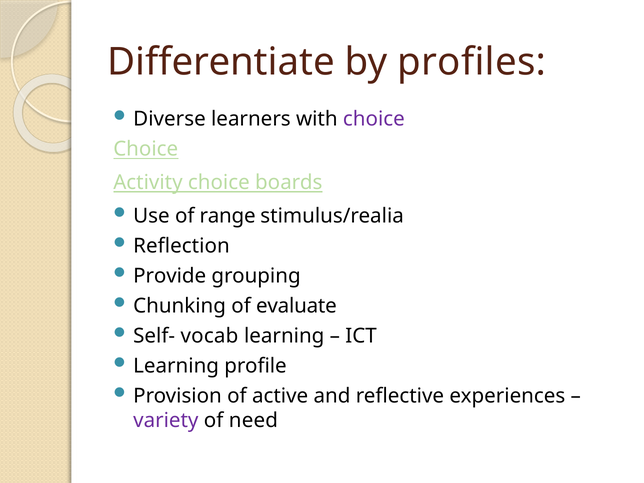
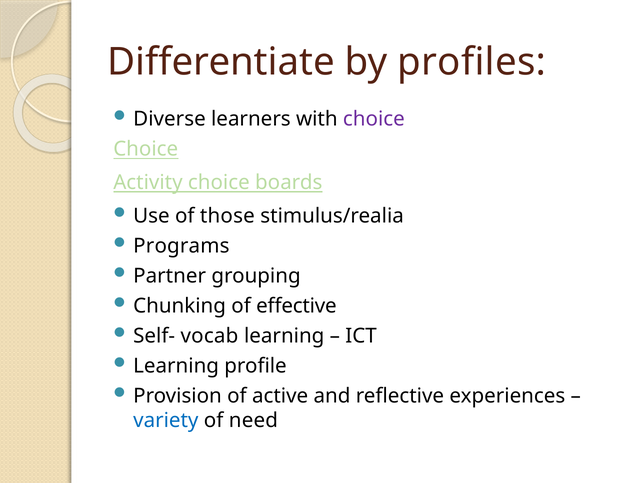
range: range -> those
Reflection: Reflection -> Programs
Provide: Provide -> Partner
evaluate: evaluate -> effective
variety colour: purple -> blue
